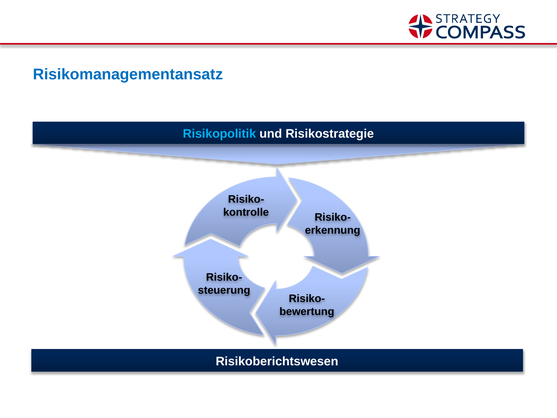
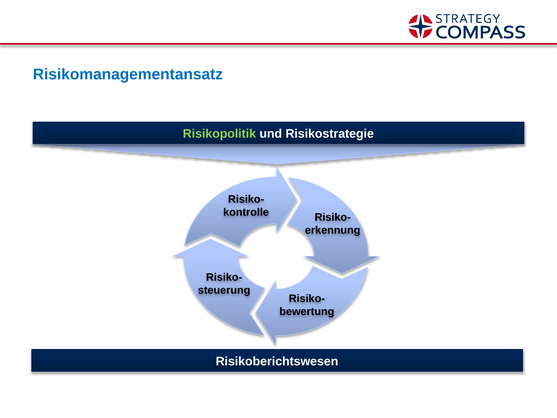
Risikopolitik colour: light blue -> light green
